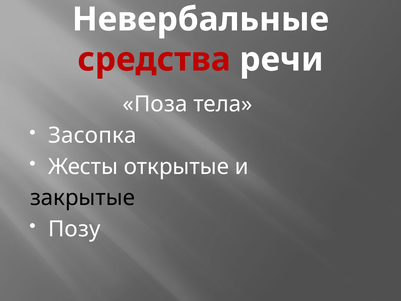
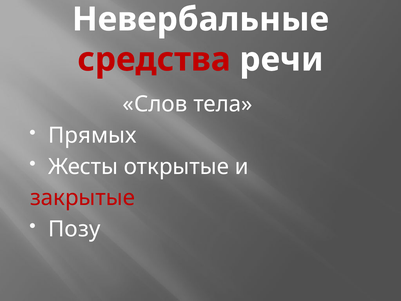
Поза: Поза -> Слов
Засопка: Засопка -> Прямых
закрытые colour: black -> red
